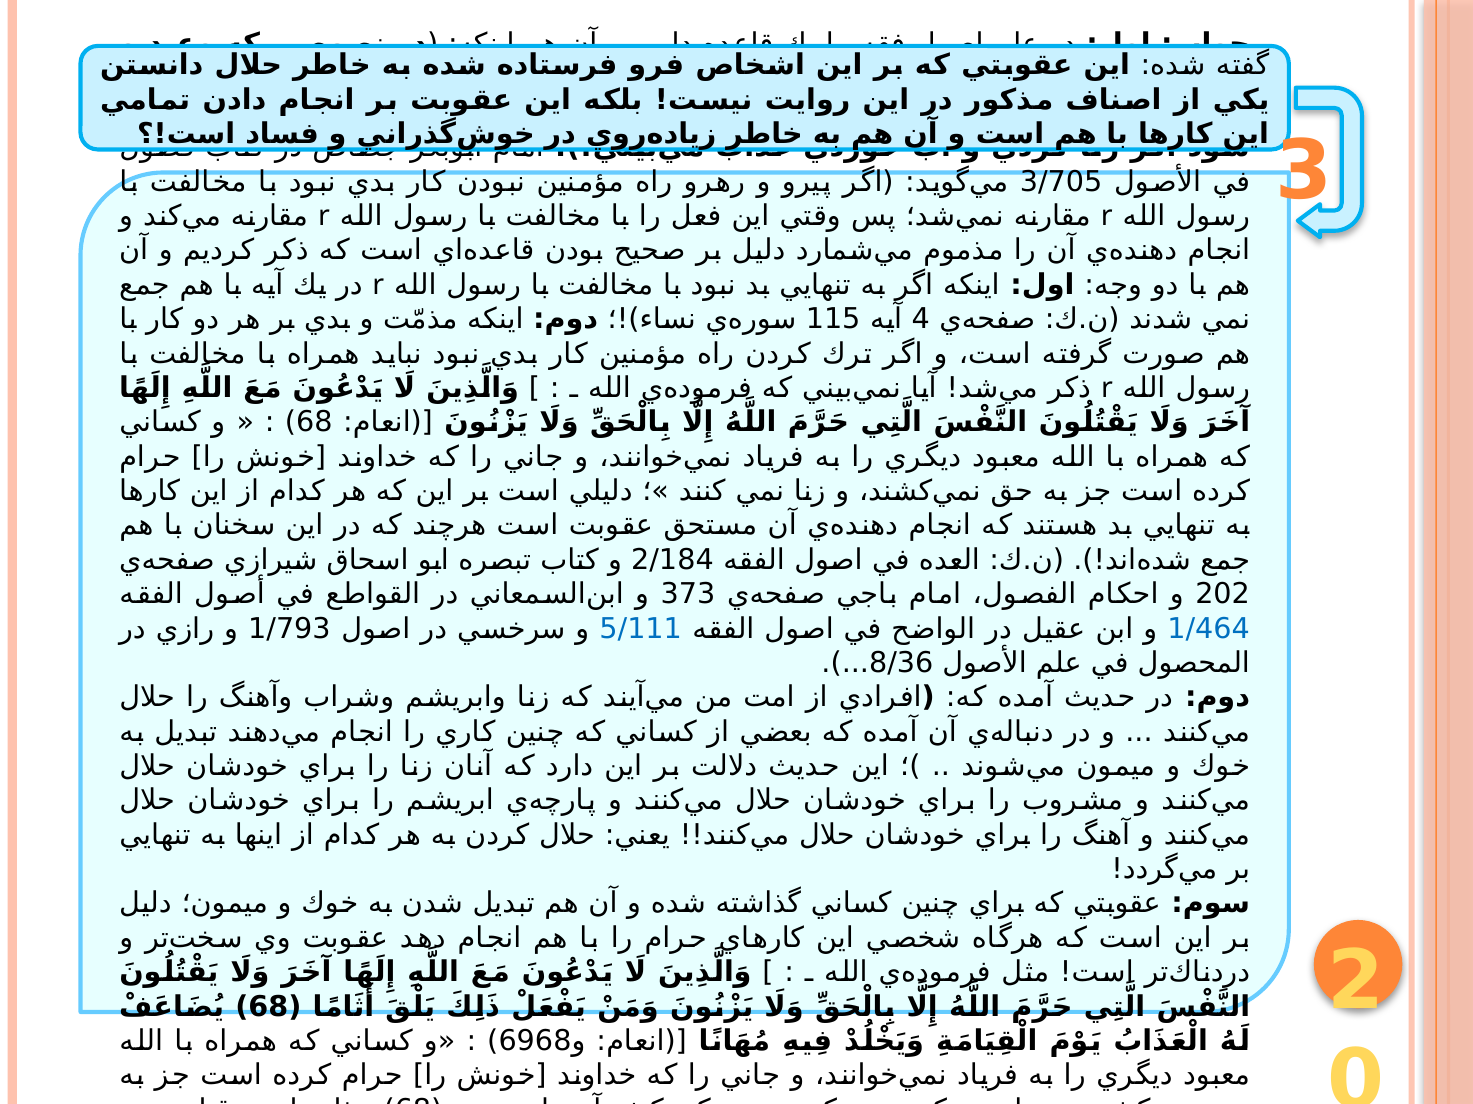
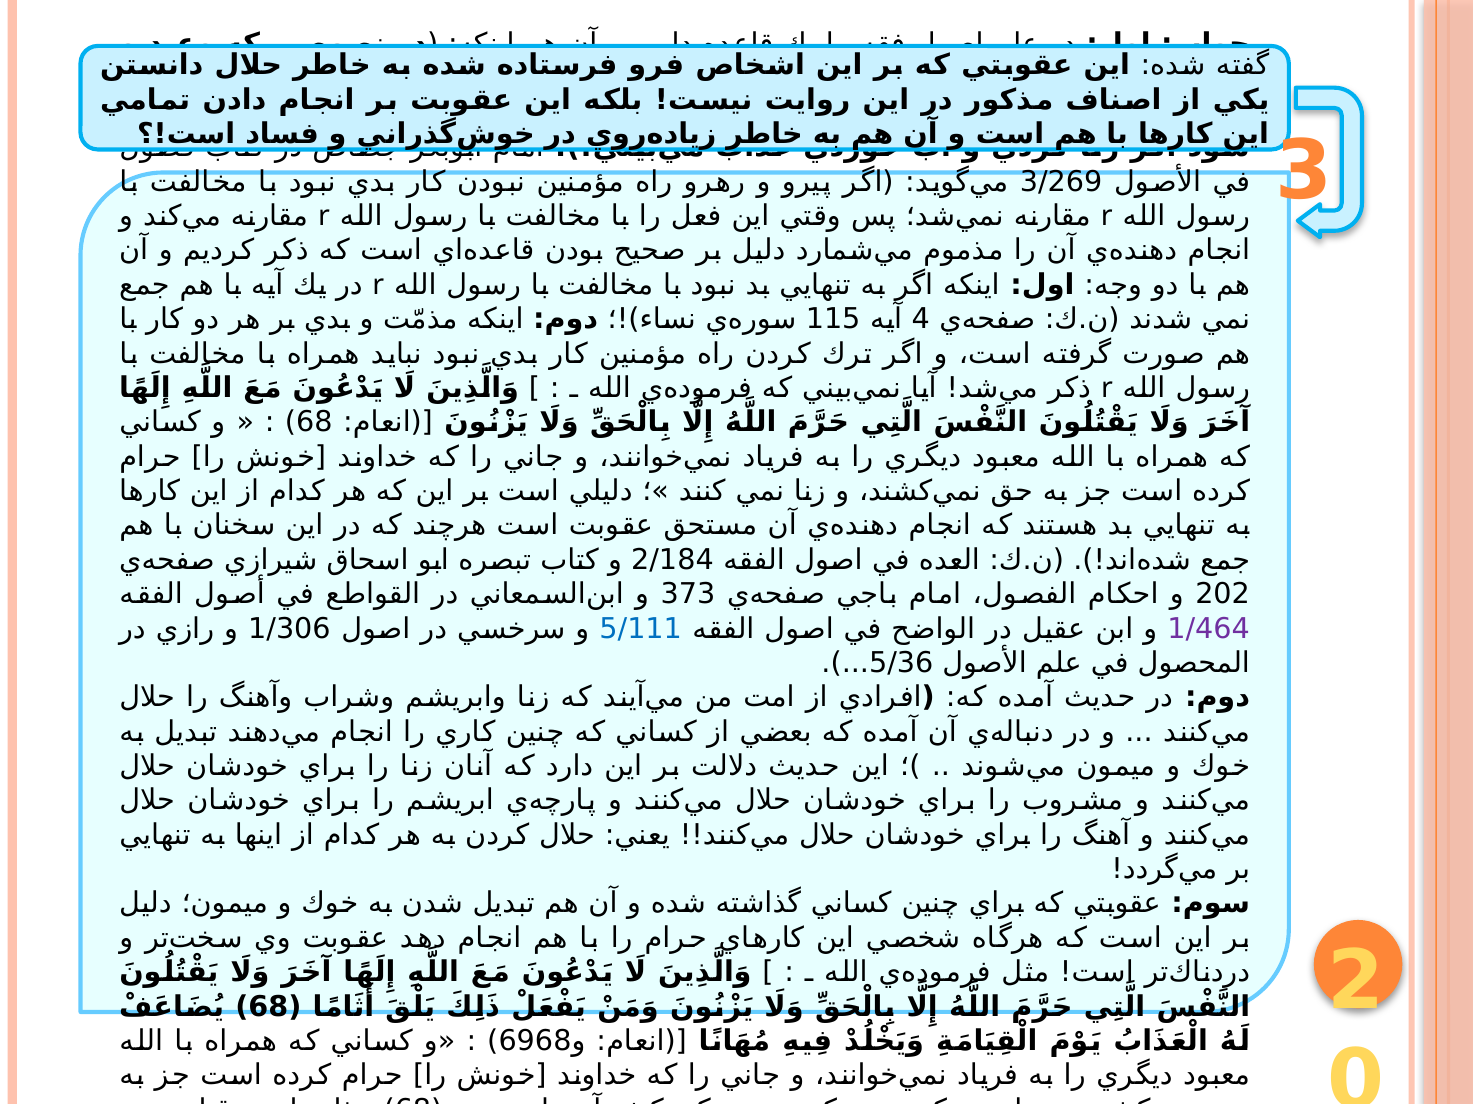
3/705: 3/705 -> 3/269
1/793: 1/793 -> 1/306
1/464 colour: blue -> purple
8/36: 8/36 -> 5/36
